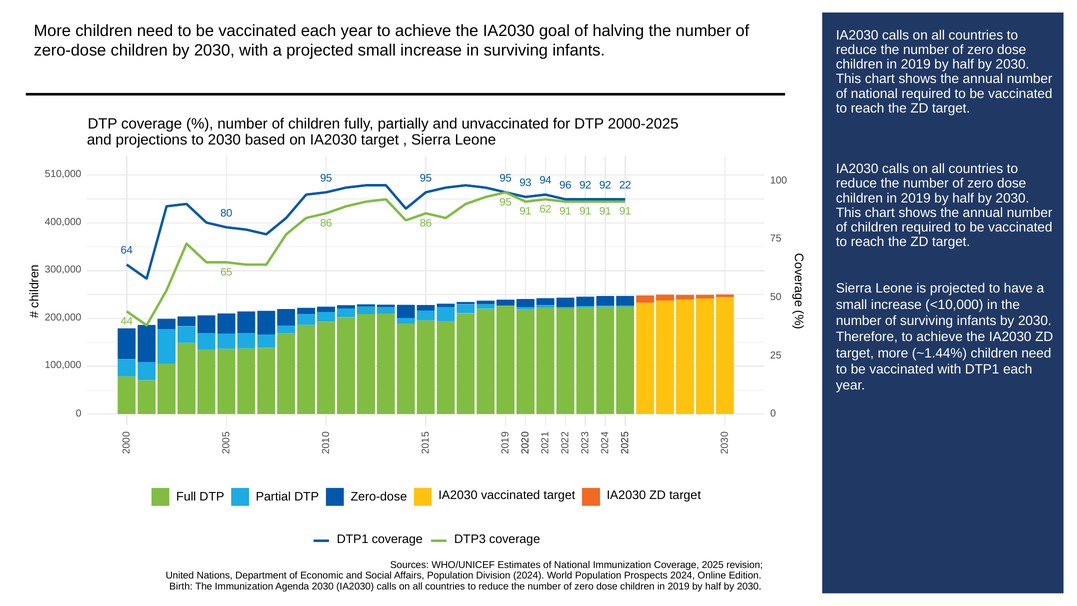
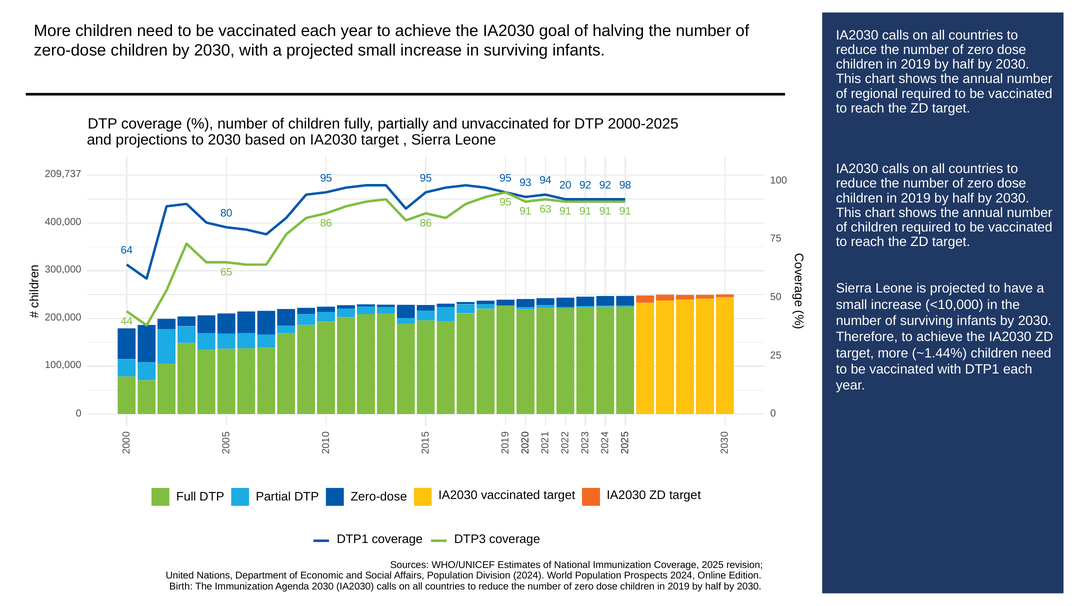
national at (874, 94): national -> regional
510,000: 510,000 -> 209,737
96: 96 -> 20
22: 22 -> 98
62: 62 -> 63
